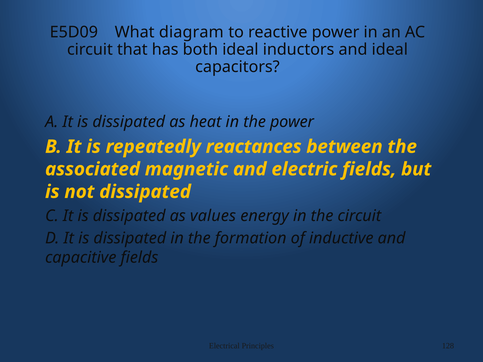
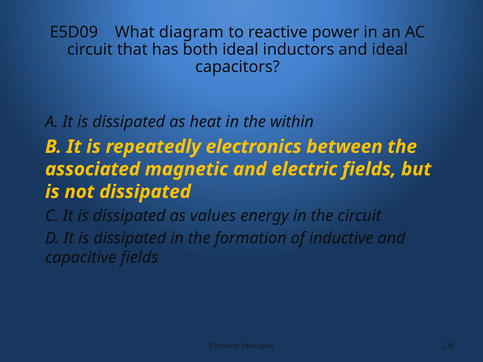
the power: power -> within
reactances: reactances -> electronics
